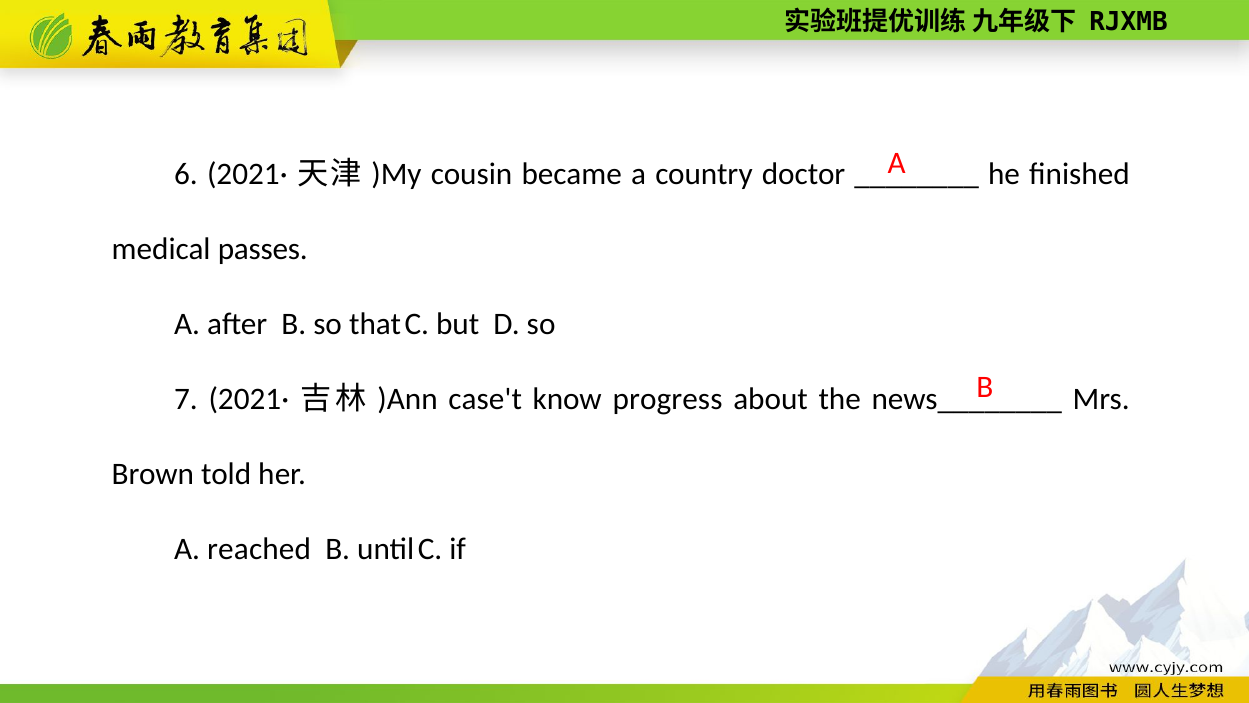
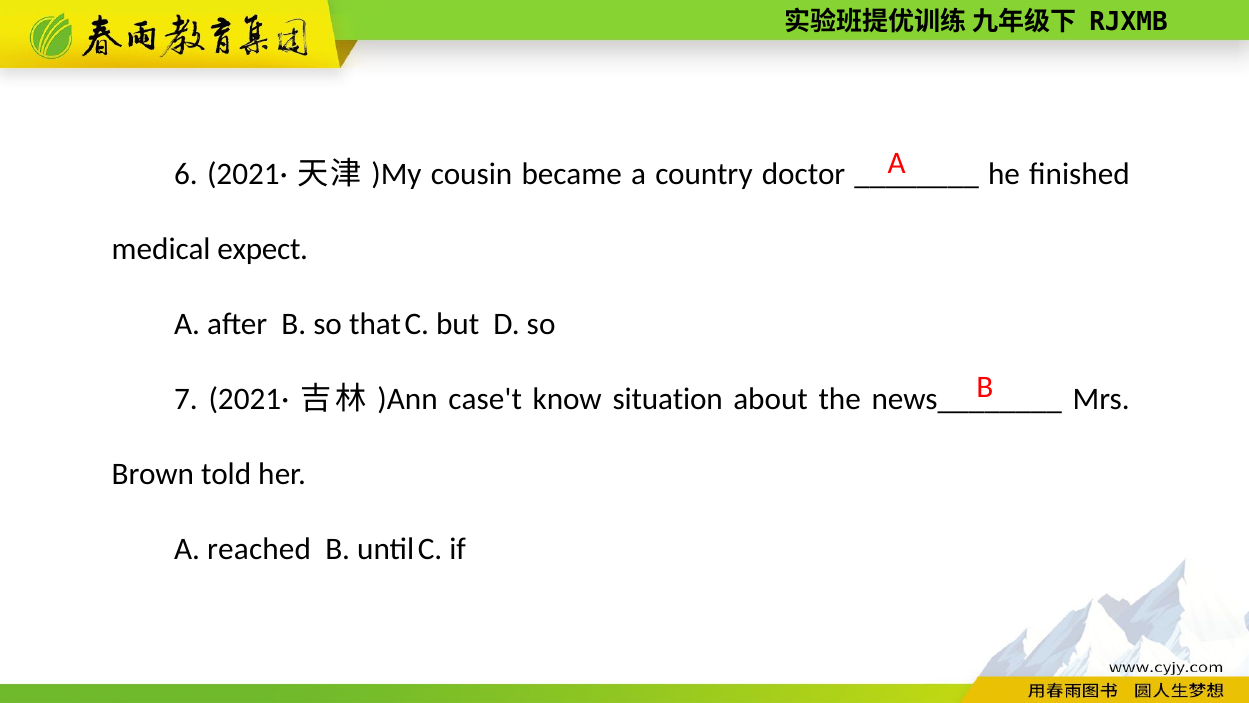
passes: passes -> expect
progress: progress -> situation
